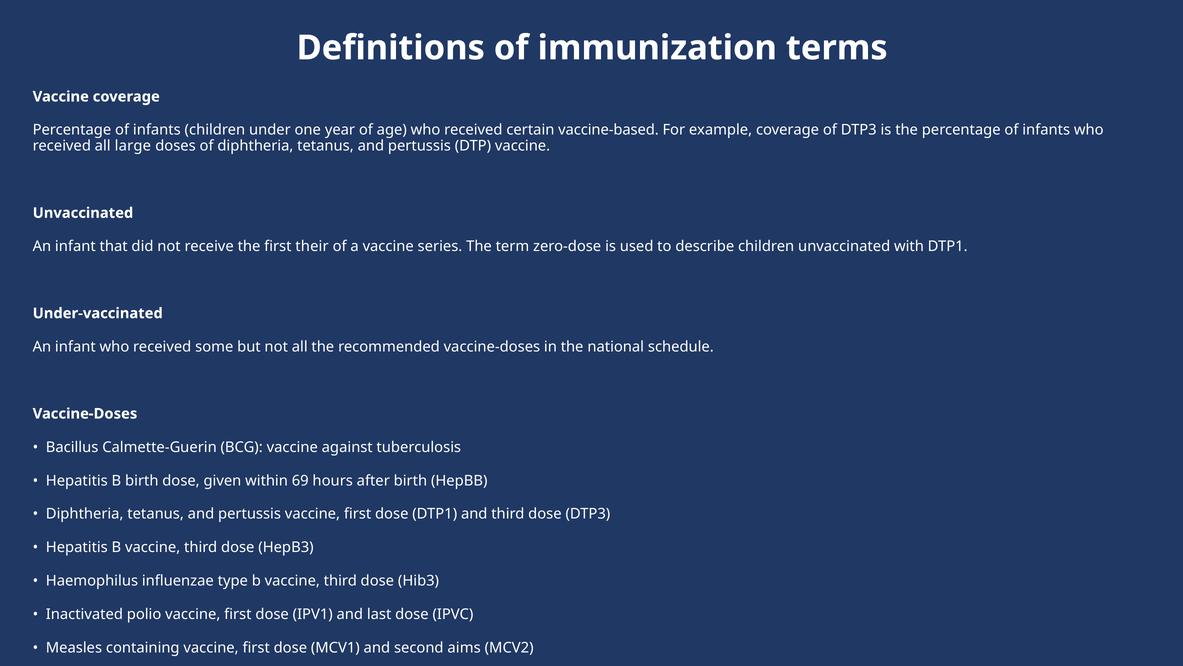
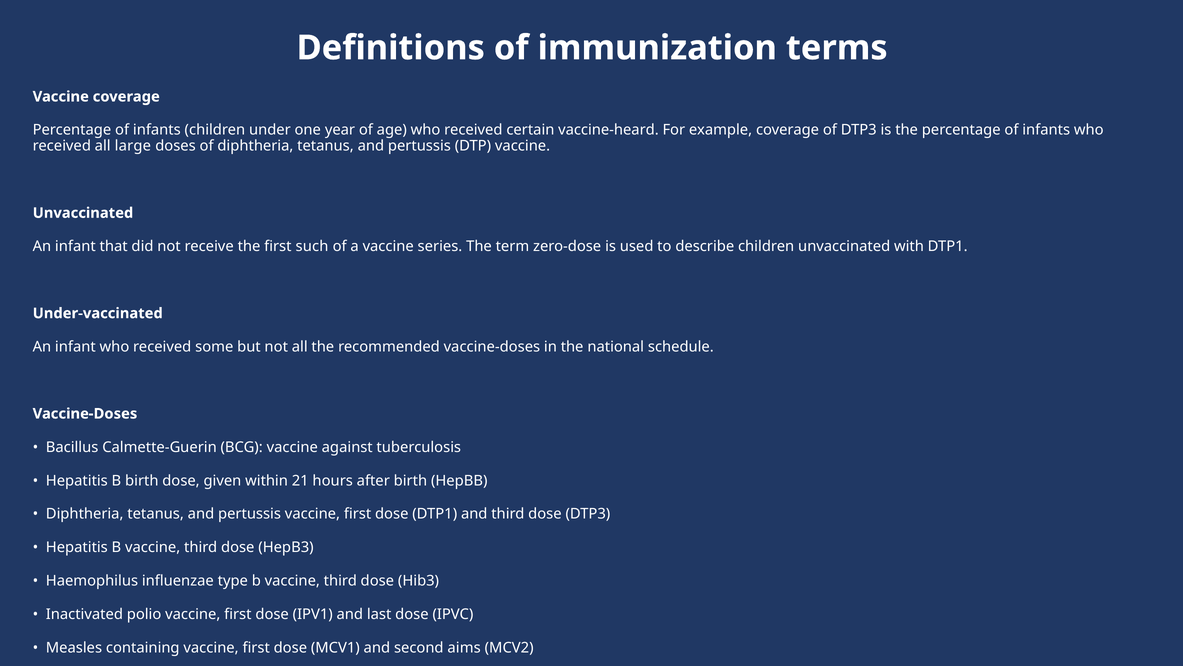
vaccine-based: vaccine-based -> vaccine-heard
their: their -> such
69: 69 -> 21
